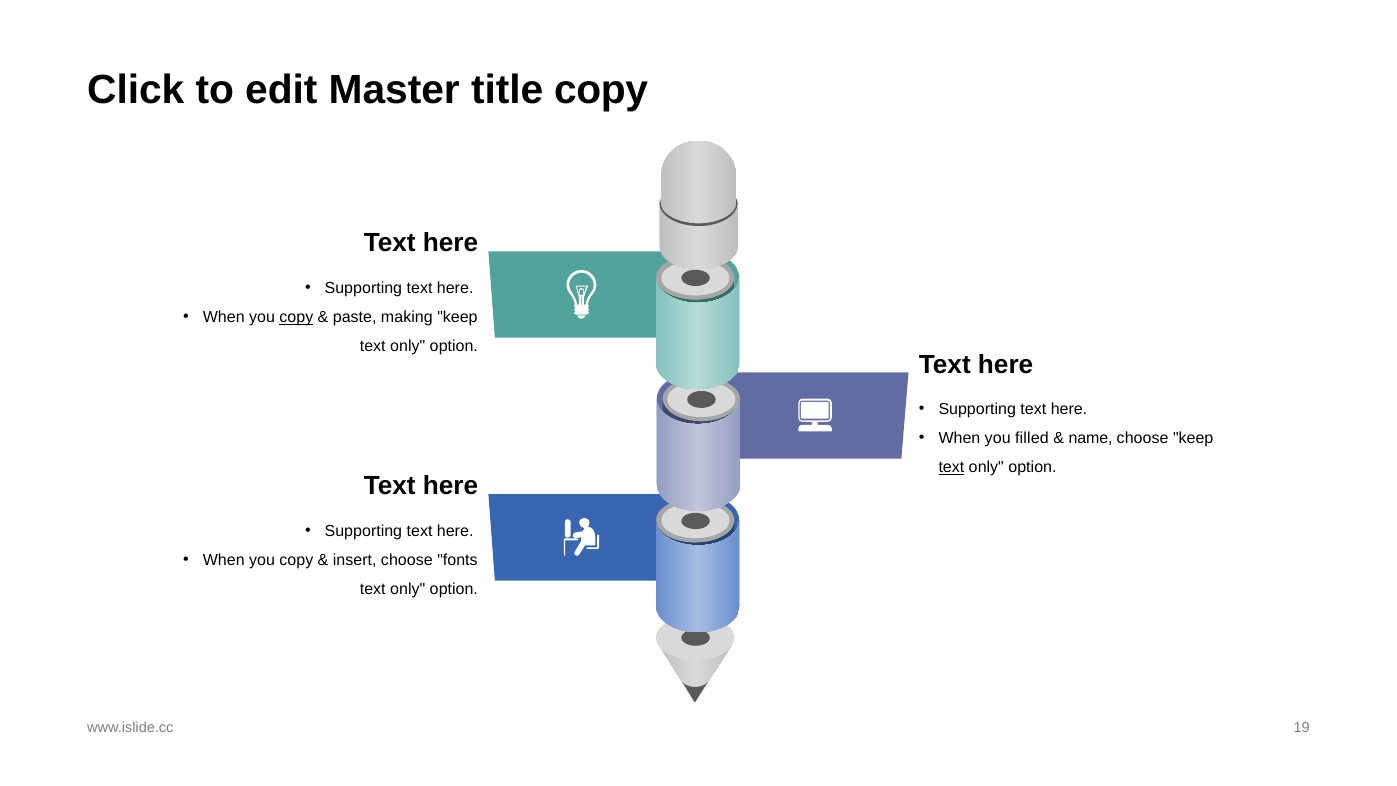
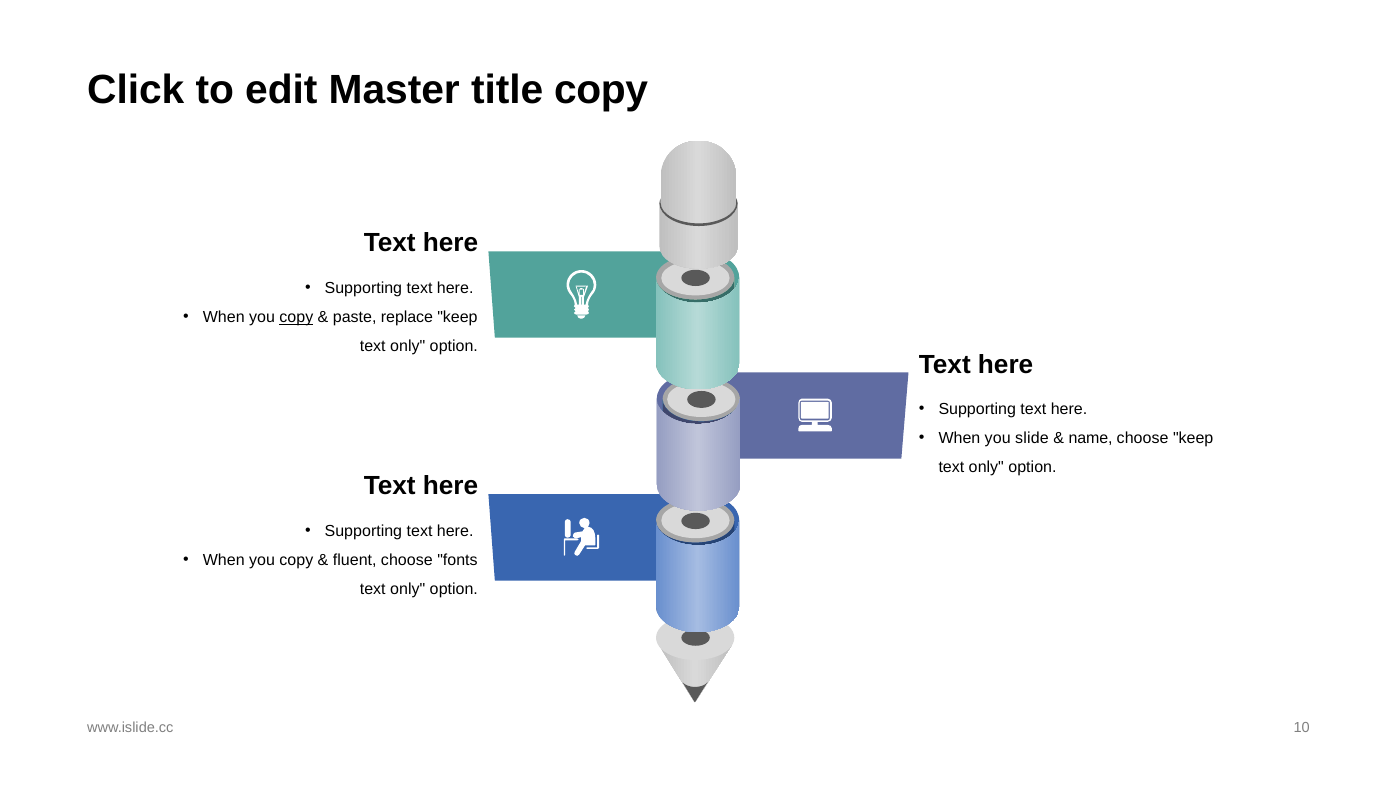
making: making -> replace
filled: filled -> slide
text at (951, 467) underline: present -> none
insert: insert -> fluent
19: 19 -> 10
